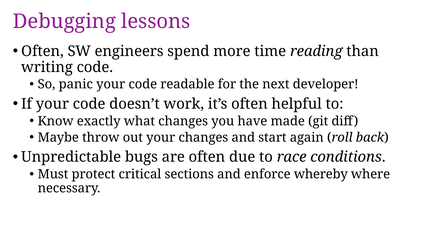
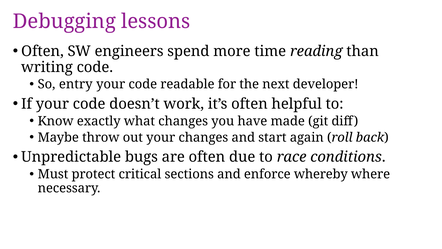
panic: panic -> entry
